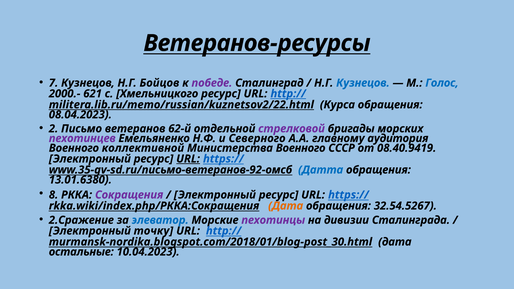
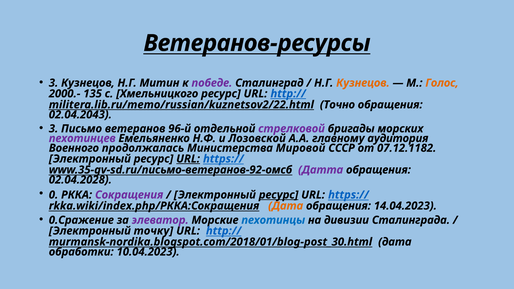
7 at (54, 83): 7 -> 3
Бойцов: Бойцов -> Митин
Кузнецов at (363, 83) colour: blue -> orange
Голос colour: blue -> orange
621: 621 -> 135
Курса: Курса -> Точно
08.04.2023: 08.04.2023 -> 02.04.2043
2 at (54, 129): 2 -> 3
62-й: 62-й -> 96-й
Северного: Северного -> Лозовской
коллективной: коллективной -> продолжалась
Министерства Военного: Военного -> Мировой
08.40.9419: 08.40.9419 -> 07.12.1182
Датта colour: blue -> purple
13.01.6380: 13.01.6380 -> 02.04.2028
8: 8 -> 0
ресурс at (279, 195) underline: none -> present
32.54.5267: 32.54.5267 -> 14.04.2023
2.Сражение: 2.Сражение -> 0.Сражение
элеватор colour: blue -> purple
пехотинцы colour: purple -> blue
остальные: остальные -> обработки
